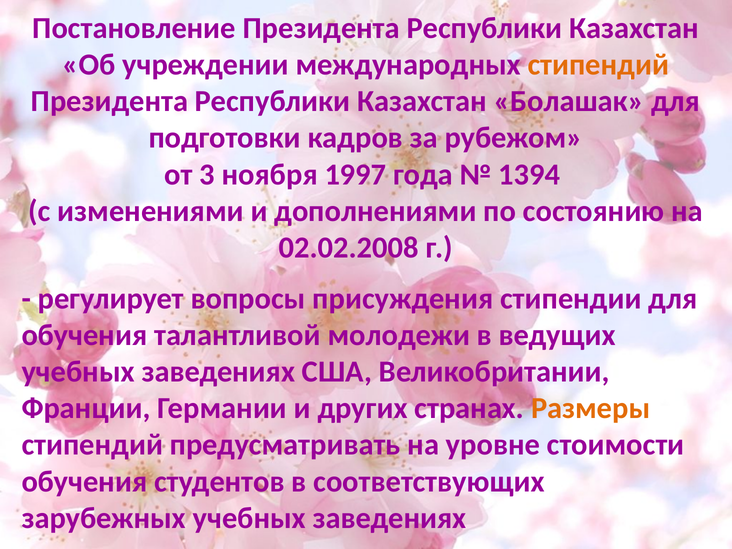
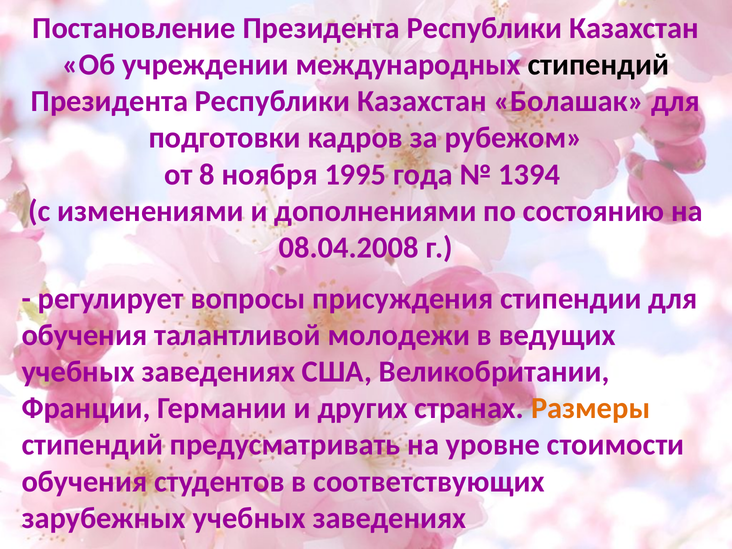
стипендий at (598, 65) colour: orange -> black
3: 3 -> 8
1997: 1997 -> 1995
02.02.2008: 02.02.2008 -> 08.04.2008
